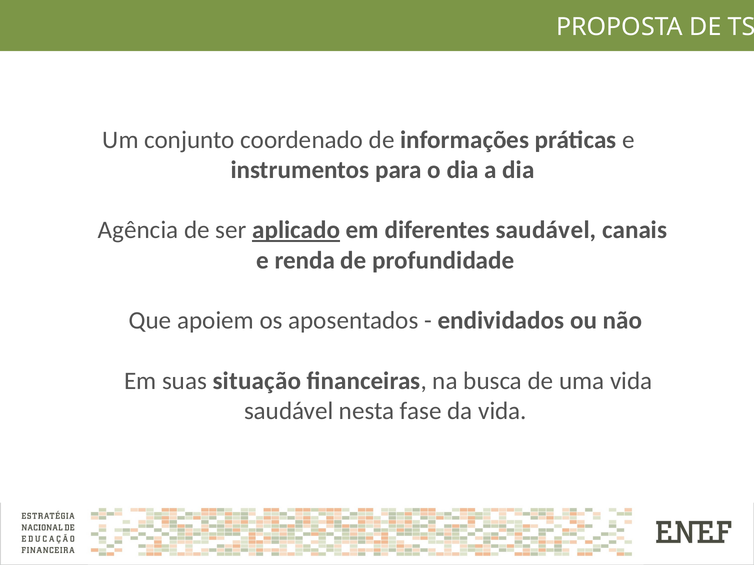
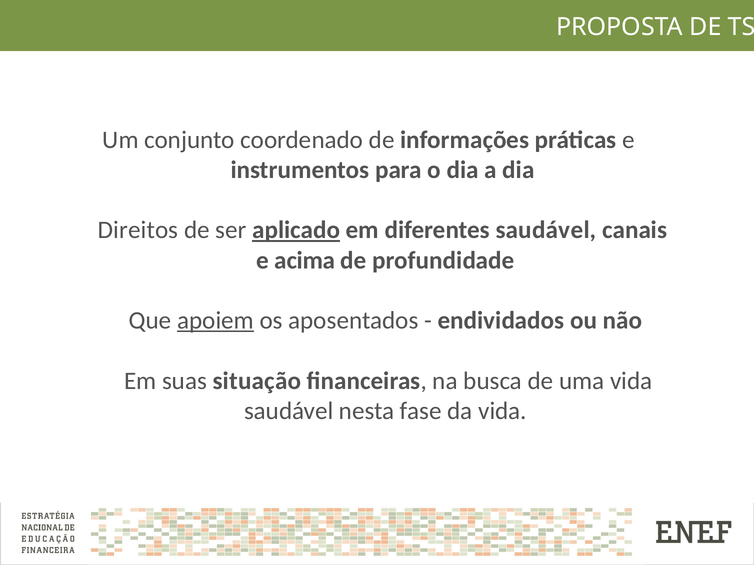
Agência: Agência -> Direitos
renda: renda -> acima
apoiem underline: none -> present
